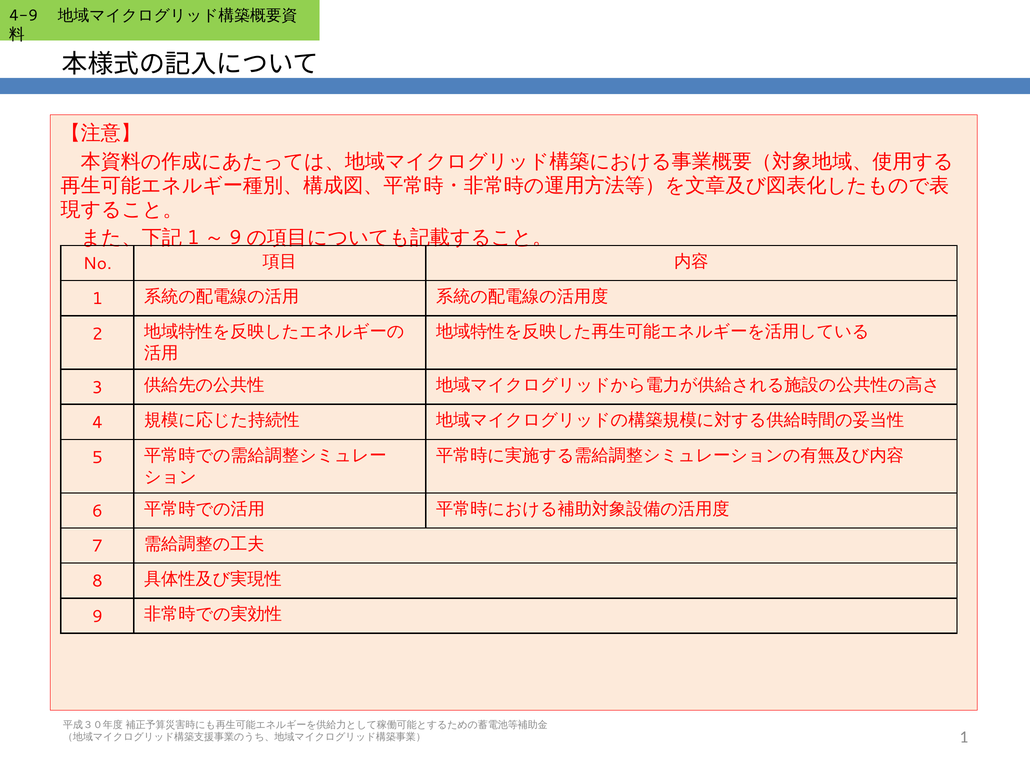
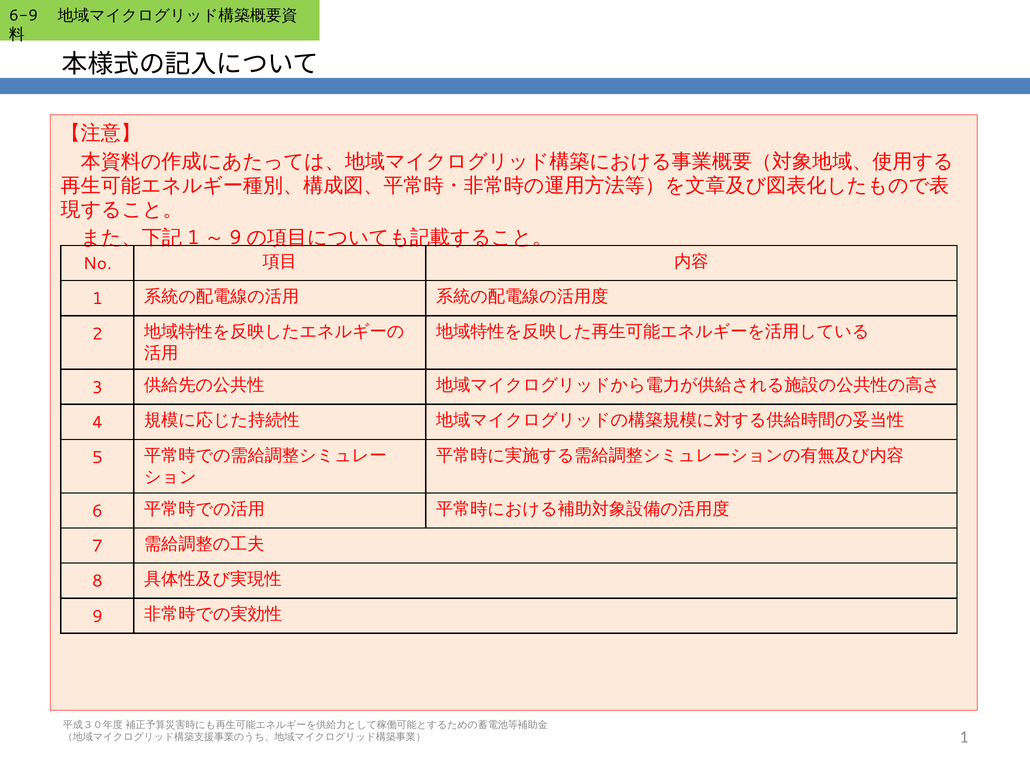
4-9: 4-9 -> 6-9
